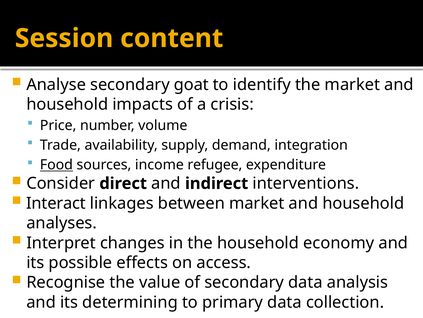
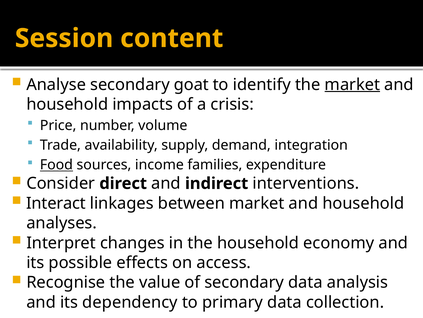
market at (352, 84) underline: none -> present
refugee: refugee -> families
determining: determining -> dependency
